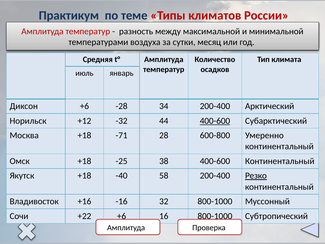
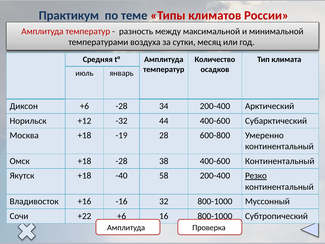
400-600 at (215, 121) underline: present -> none
-71: -71 -> -19
+18 -25: -25 -> -28
